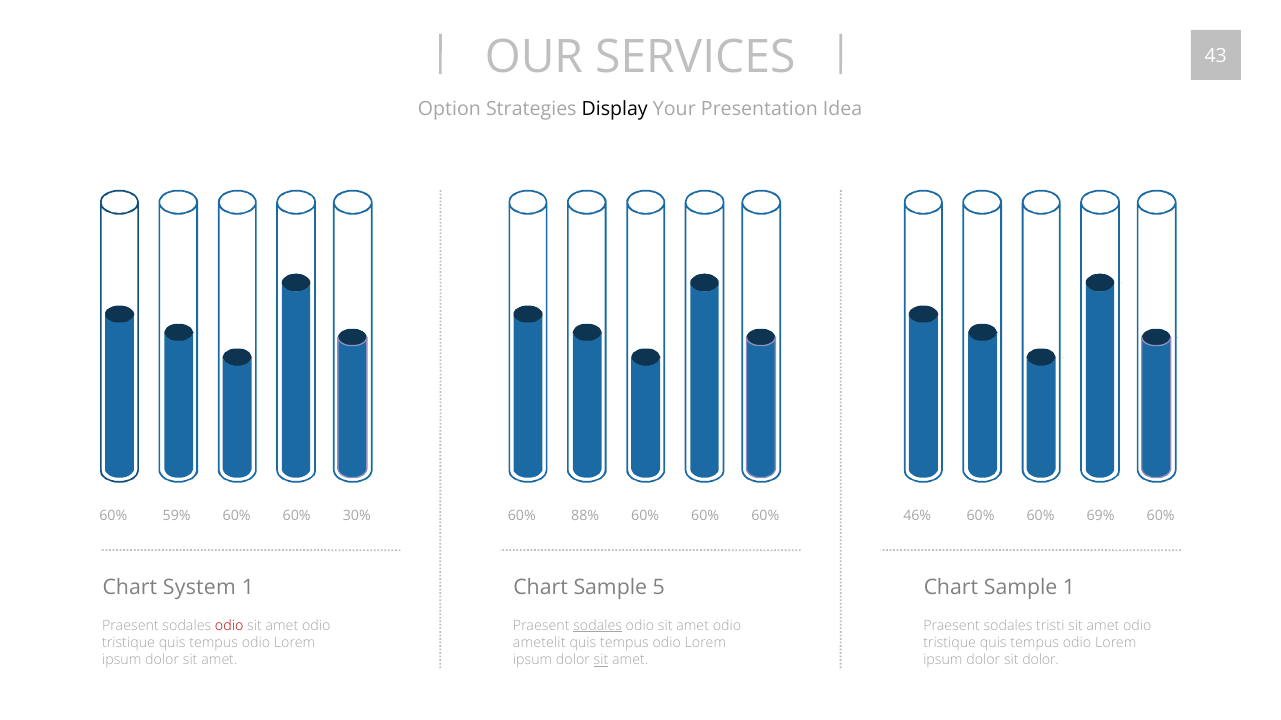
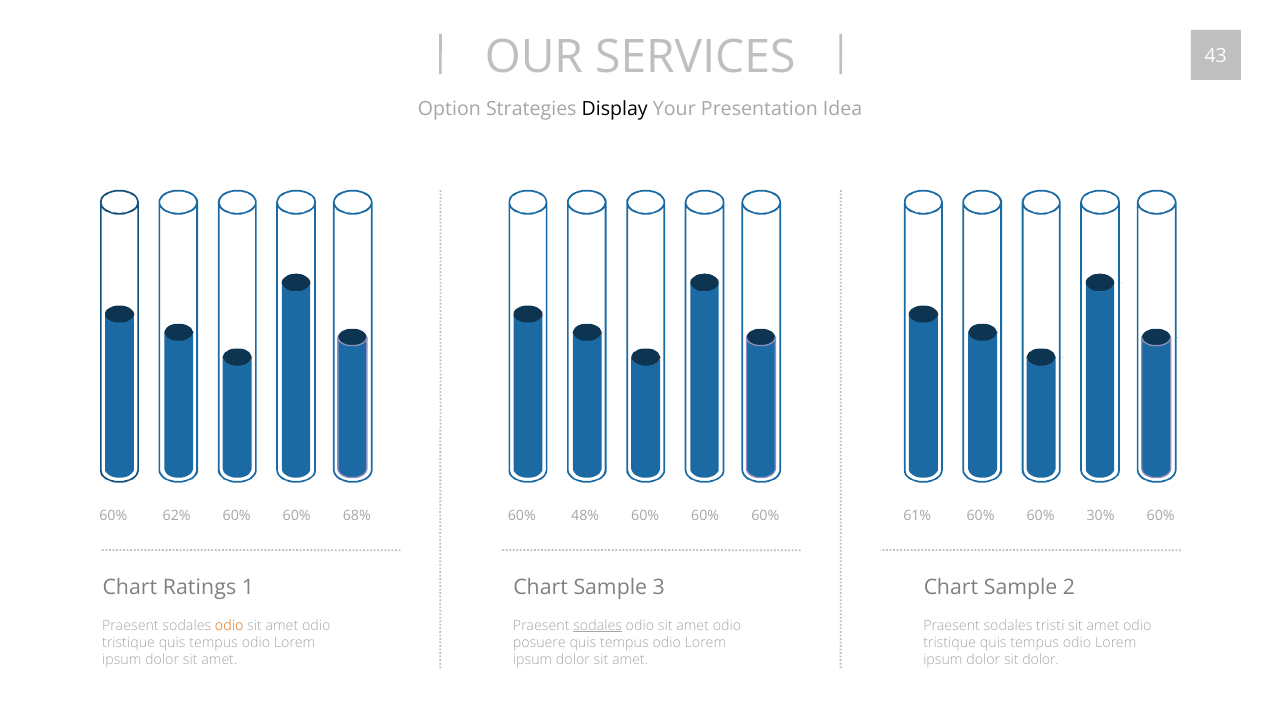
59%: 59% -> 62%
30%: 30% -> 68%
88%: 88% -> 48%
46%: 46% -> 61%
69%: 69% -> 30%
System: System -> Ratings
5: 5 -> 3
Sample 1: 1 -> 2
odio at (229, 626) colour: red -> orange
ametelit: ametelit -> posuere
sit at (601, 660) underline: present -> none
